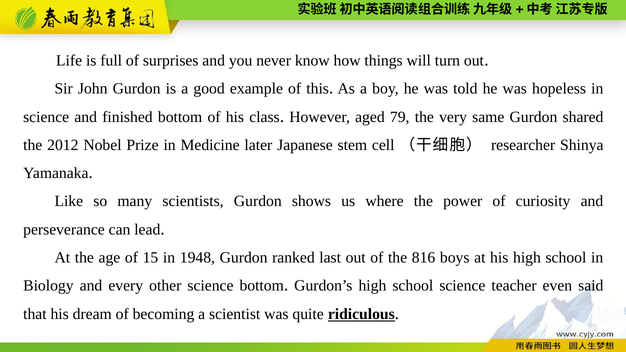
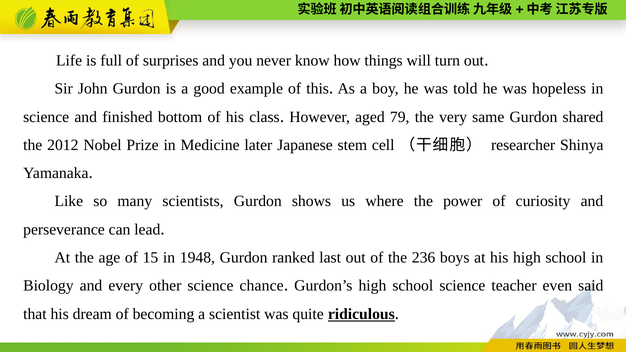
816: 816 -> 236
science bottom: bottom -> chance
